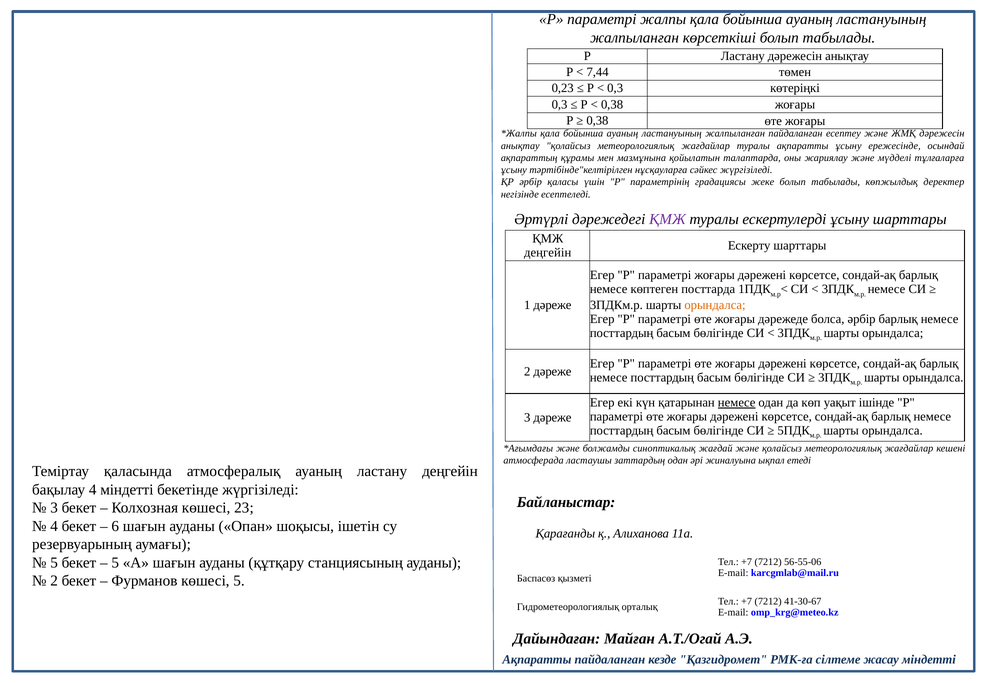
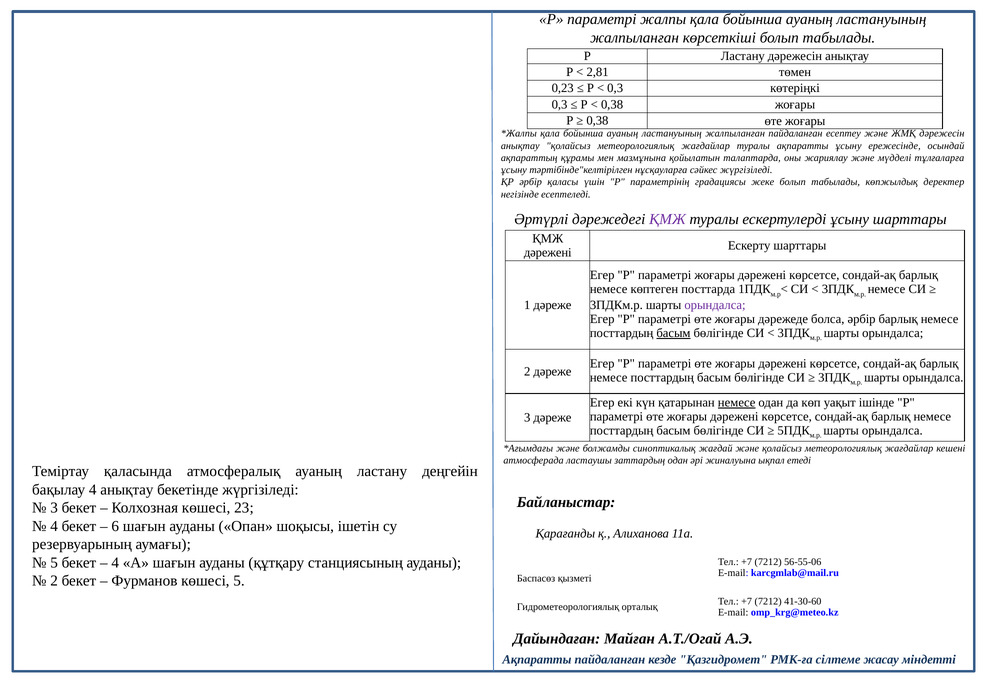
7,44: 7,44 -> 2,81
деңгейін at (548, 253): деңгейін -> дәрежені
орындалса at (715, 305) colour: orange -> purple
басым at (673, 333) underline: none -> present
4 міндетті: міндетті -> анықтау
5 at (115, 563): 5 -> 4
41-30-67: 41-30-67 -> 41-30-60
